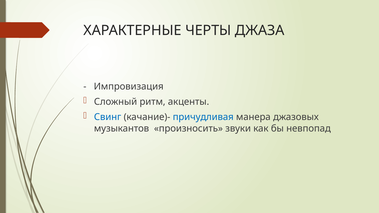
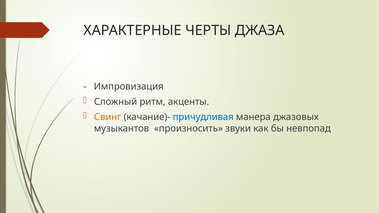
Свинг colour: blue -> orange
